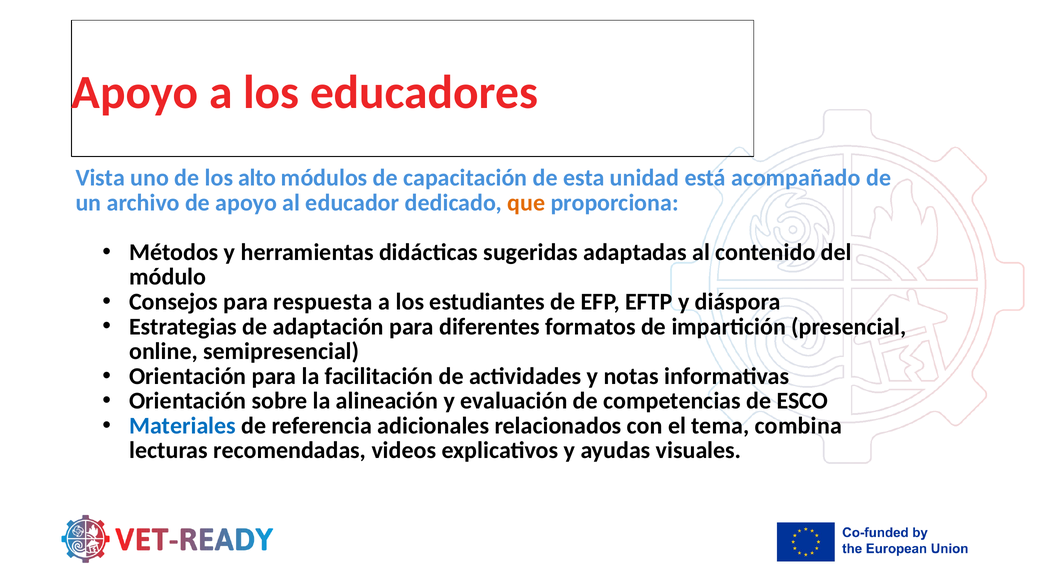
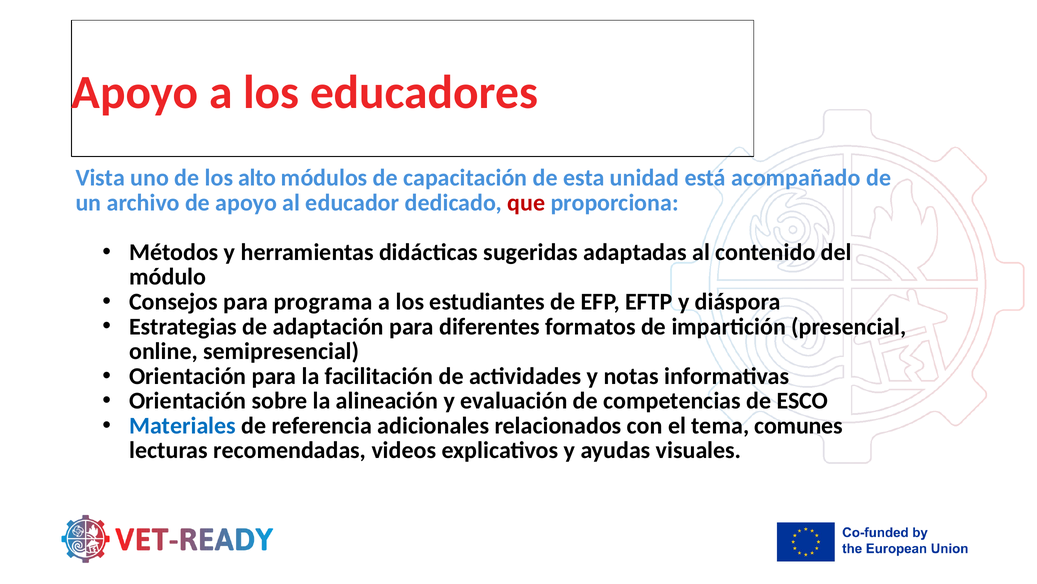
que colour: orange -> red
respuesta: respuesta -> programa
combina: combina -> comunes
